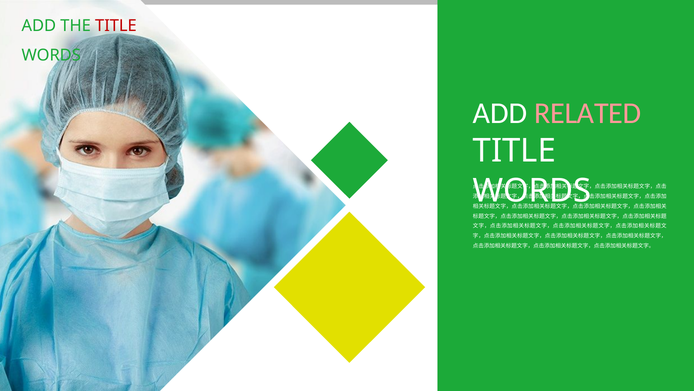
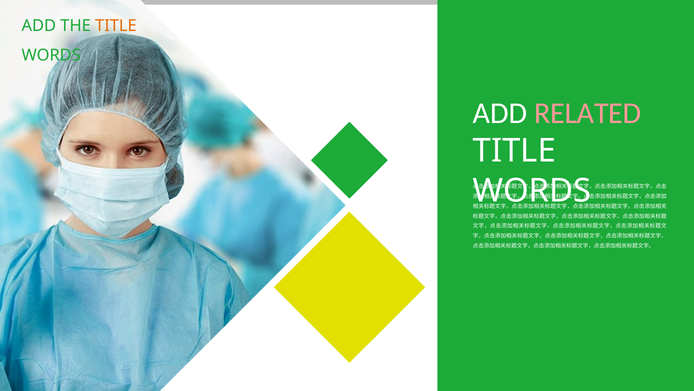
TITLE at (116, 26) colour: red -> orange
